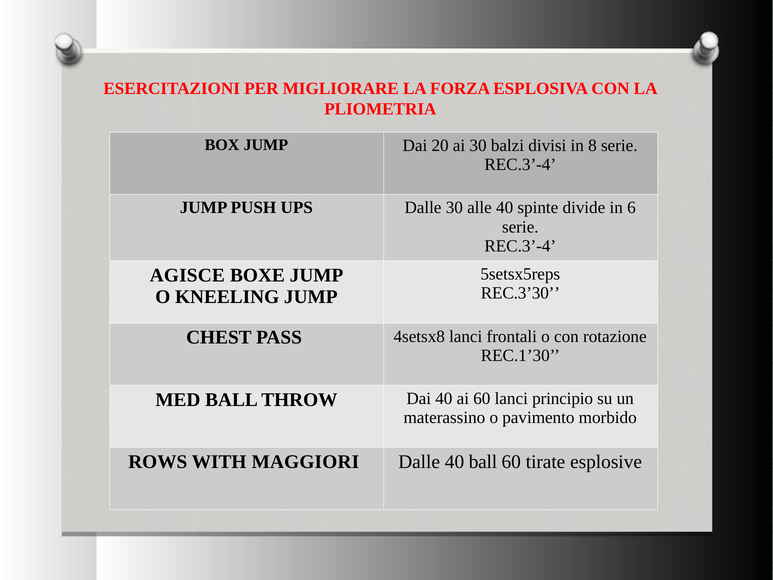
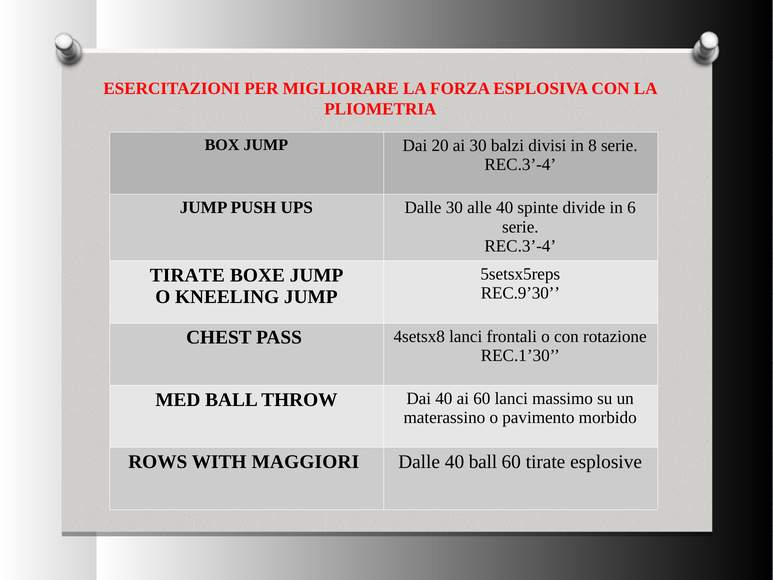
AGISCE at (187, 275): AGISCE -> TIRATE
REC.3’30: REC.3’30 -> REC.9’30
principio: principio -> massimo
